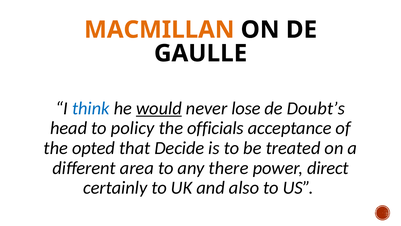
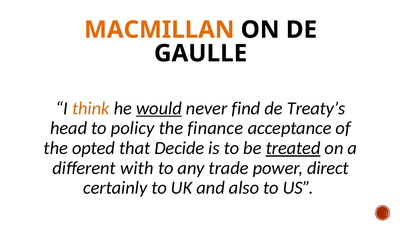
think colour: blue -> orange
lose: lose -> find
Doubt’s: Doubt’s -> Treaty’s
officials: officials -> finance
treated underline: none -> present
area: area -> with
there: there -> trade
